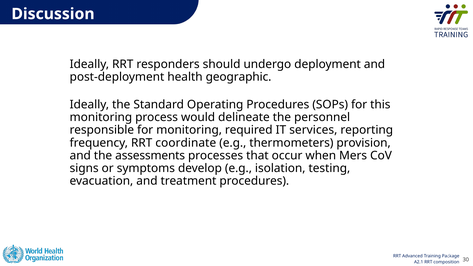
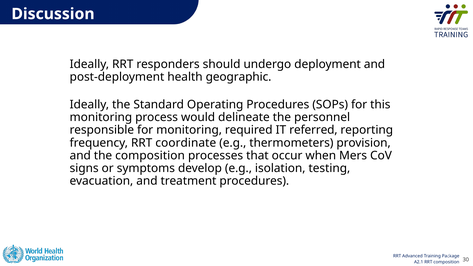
services: services -> referred
the assessments: assessments -> composition
